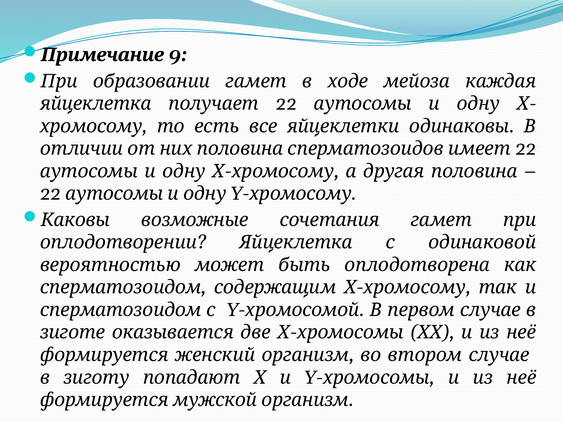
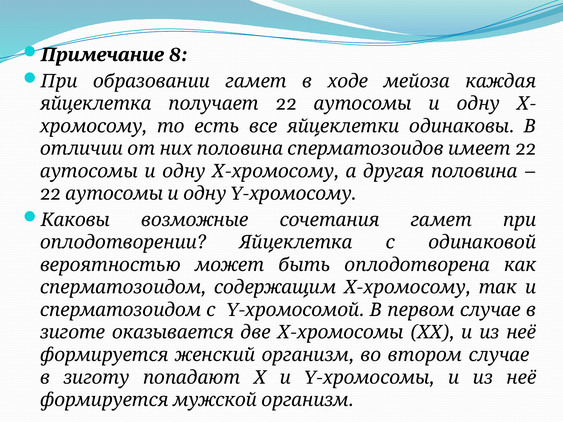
9: 9 -> 8
